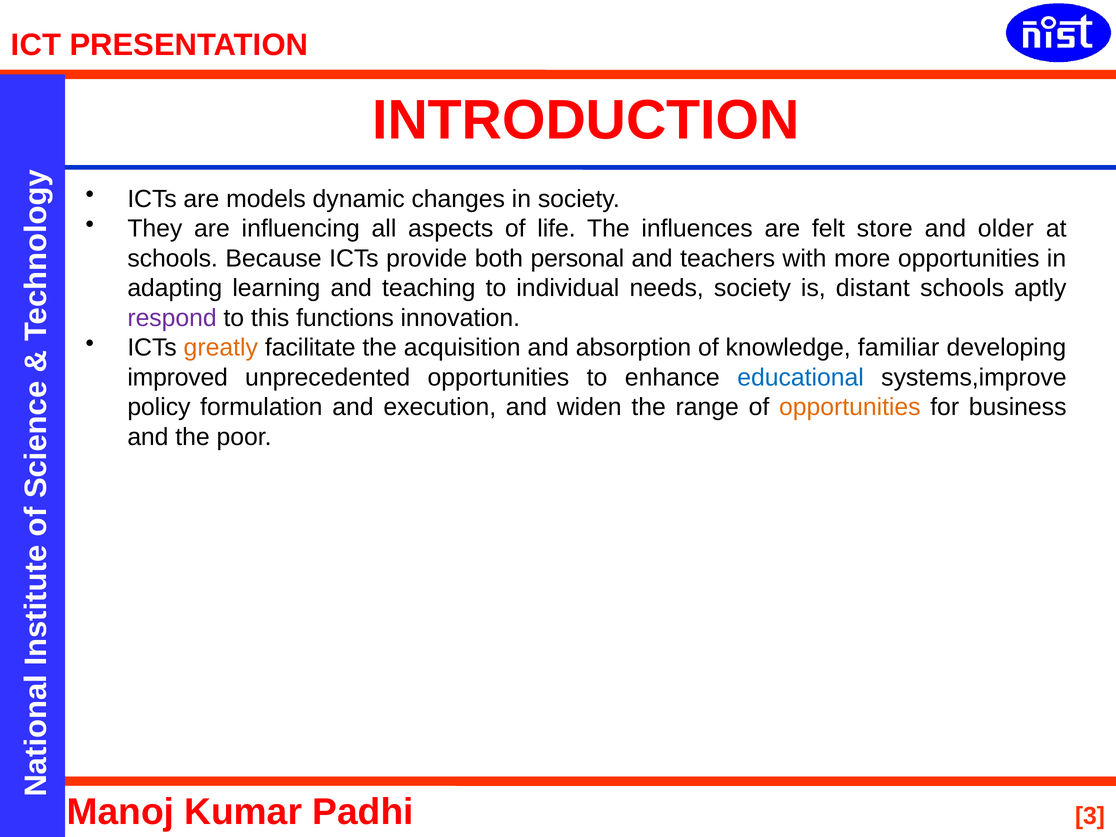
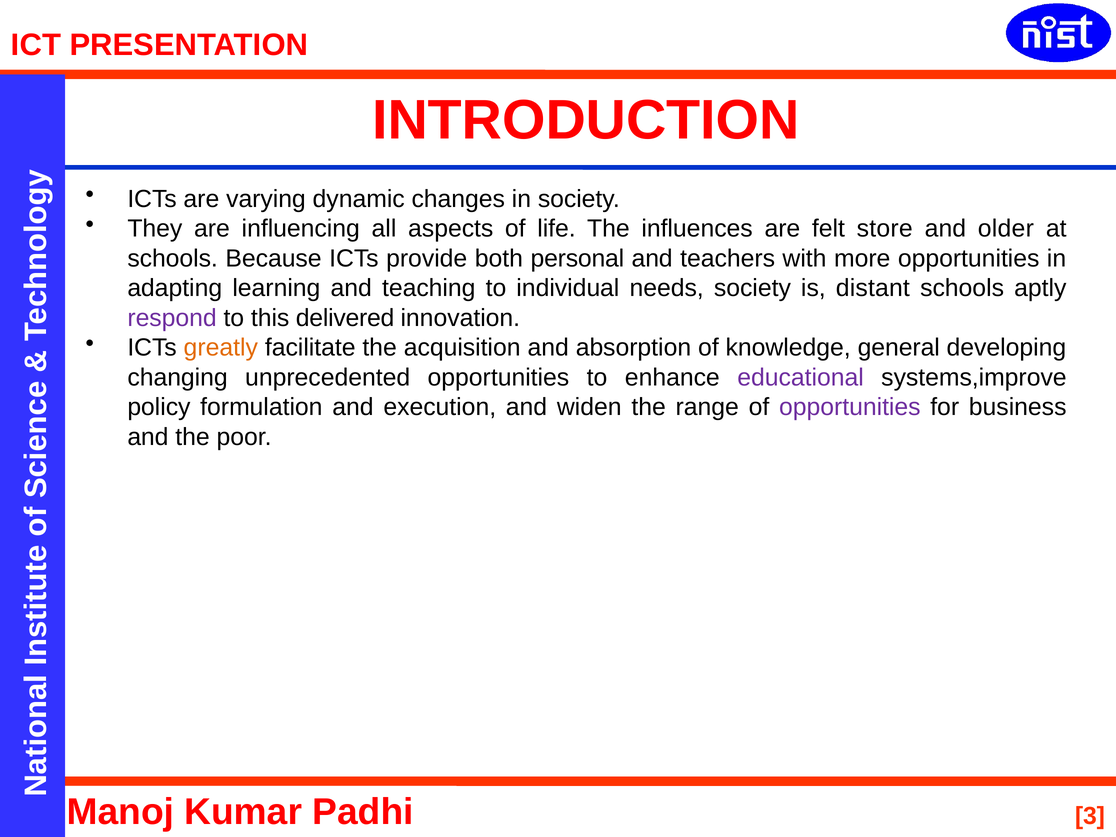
models: models -> varying
functions: functions -> delivered
familiar: familiar -> general
improved: improved -> changing
educational colour: blue -> purple
opportunities at (850, 407) colour: orange -> purple
